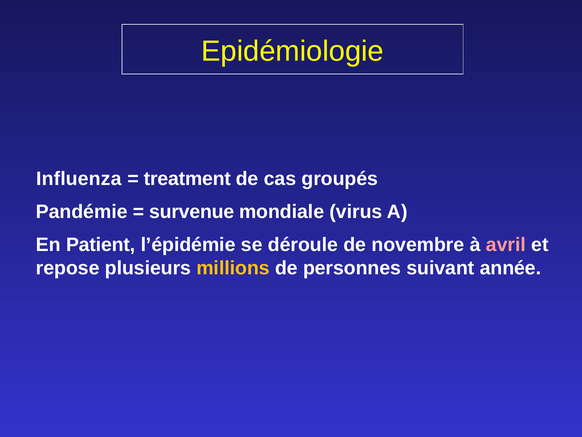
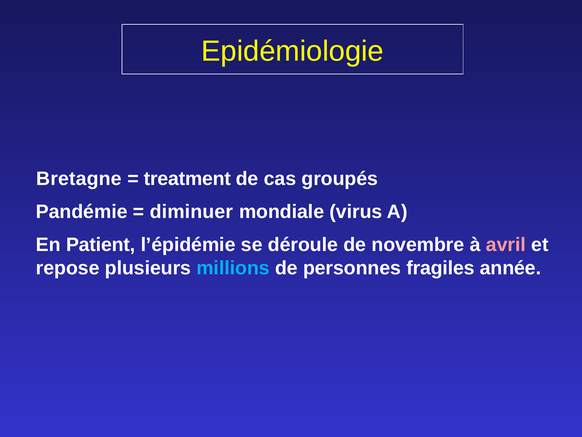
Influenza: Influenza -> Bretagne
survenue: survenue -> diminuer
millions colour: yellow -> light blue
suivant: suivant -> fragiles
